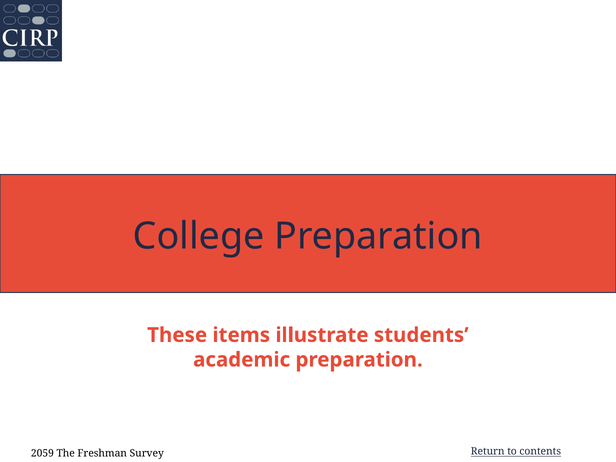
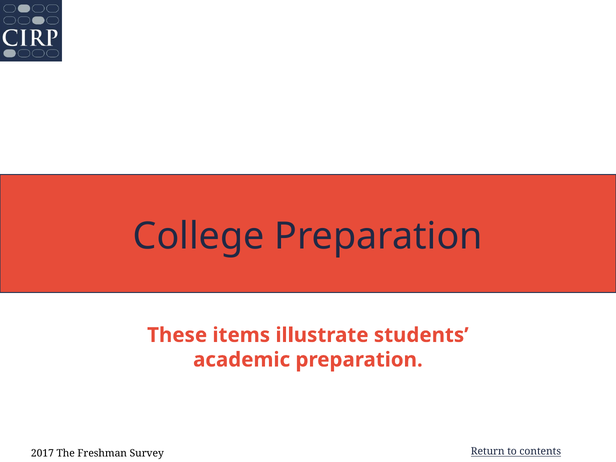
2059: 2059 -> 2017
